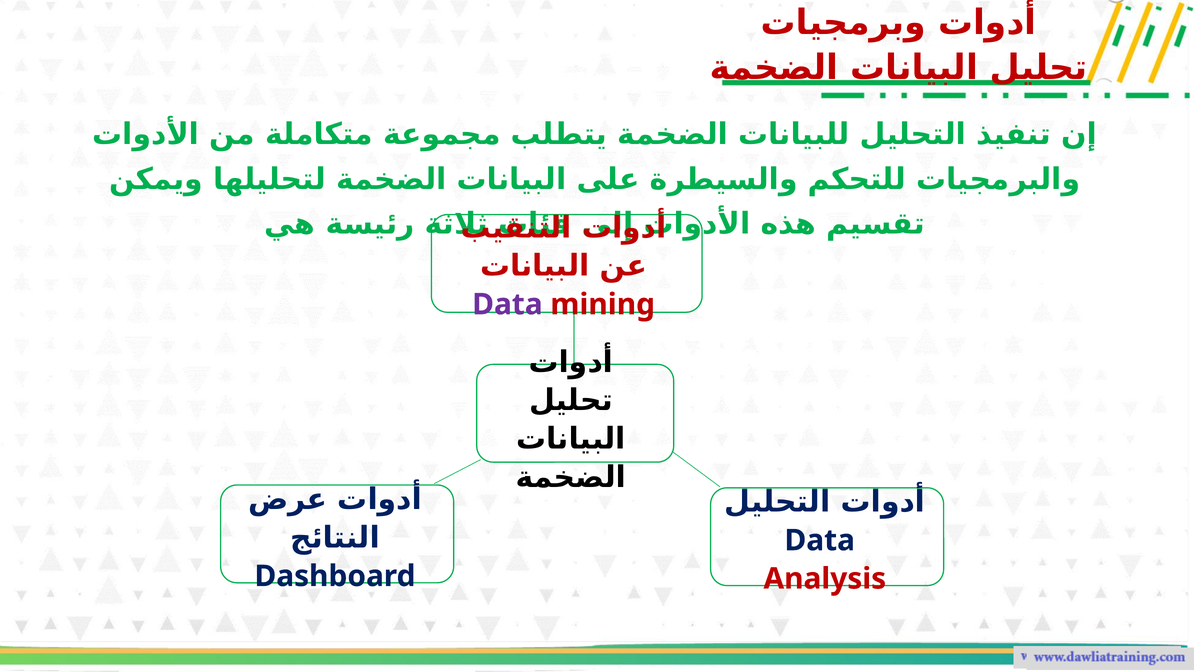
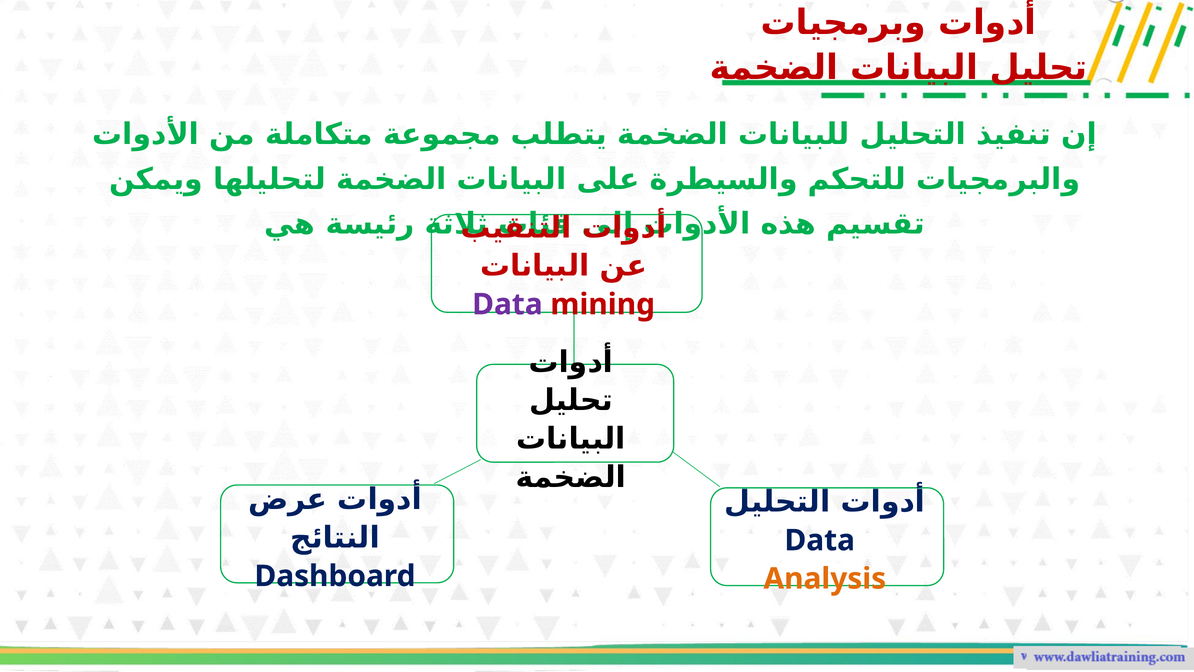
Analysis colour: red -> orange
